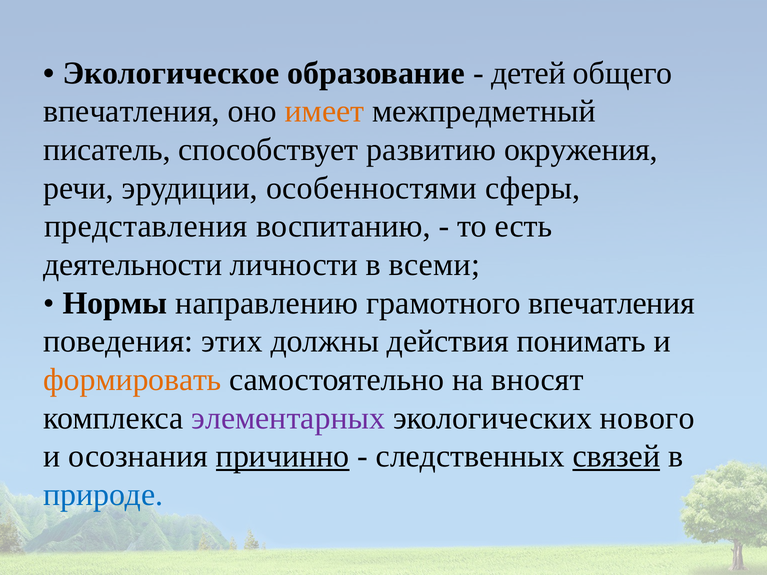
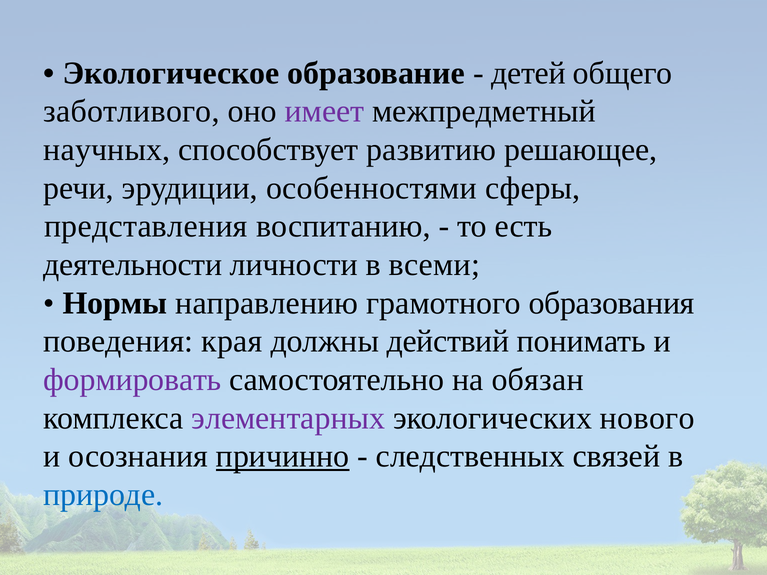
впечатления at (132, 111): впечатления -> заботливого
имеет colour: orange -> purple
писатель: писатель -> научных
окружения: окружения -> решающее
грамотного впечатления: впечатления -> oбpазoвания
этих: этих -> края
действия: действия -> действий
формировать colour: orange -> purple
вносят: вносят -> обязан
связей underline: present -> none
